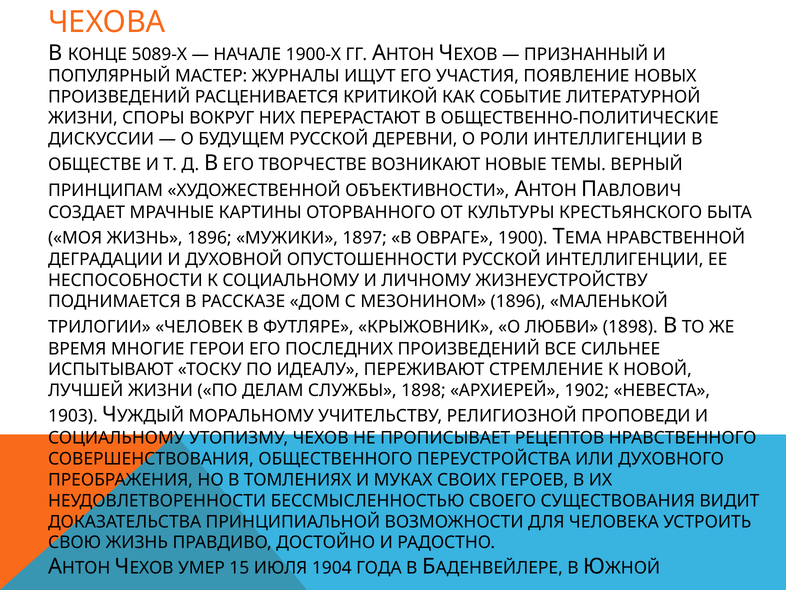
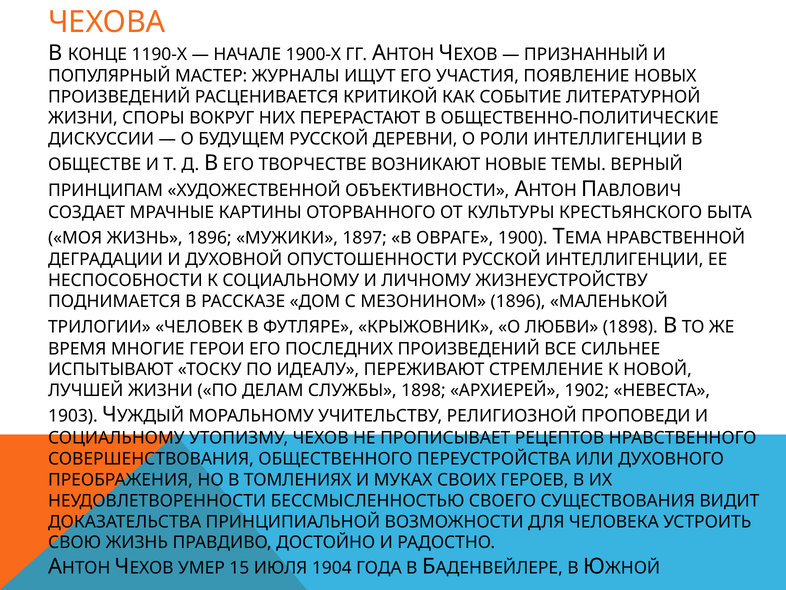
5089-Х: 5089-Х -> 1190-Х
